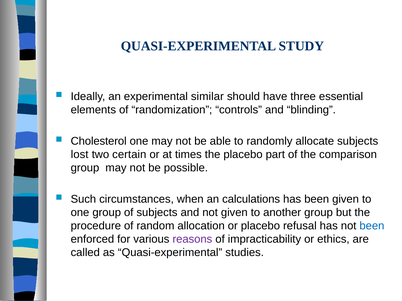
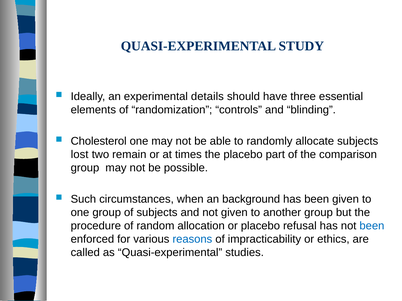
similar: similar -> details
certain: certain -> remain
calculations: calculations -> background
reasons colour: purple -> blue
